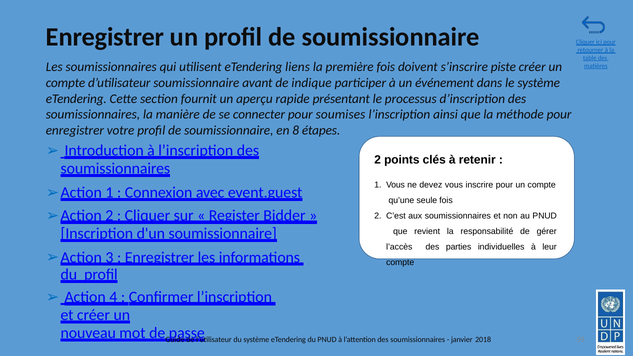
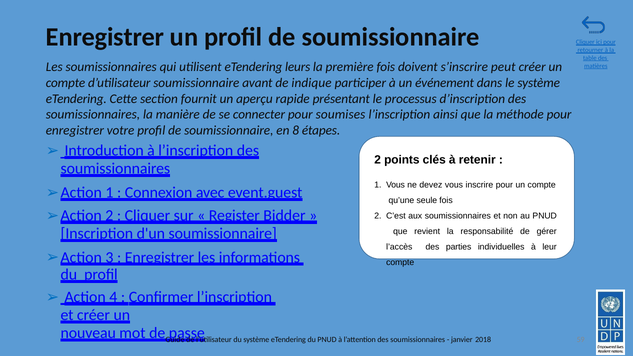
liens: liens -> leurs
piste: piste -> peut
